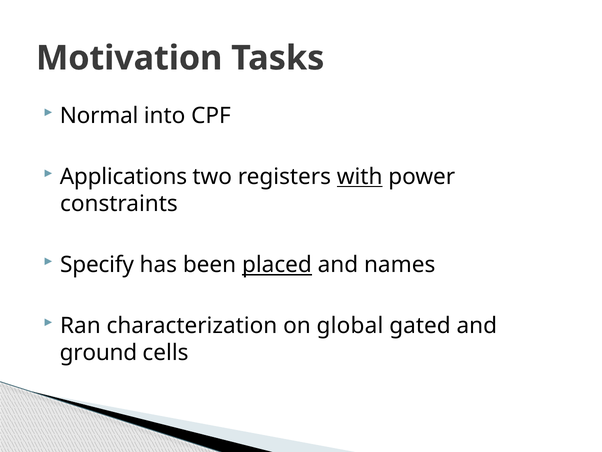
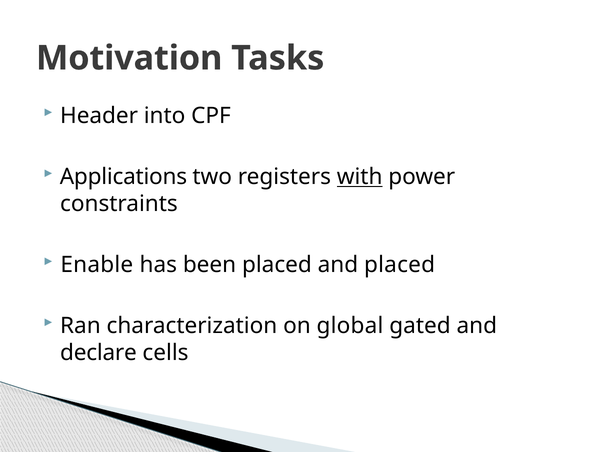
Normal: Normal -> Header
Specify: Specify -> Enable
placed at (277, 265) underline: present -> none
and names: names -> placed
ground: ground -> declare
